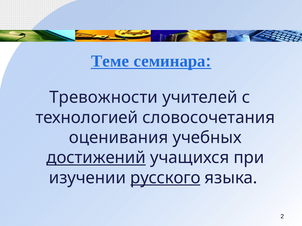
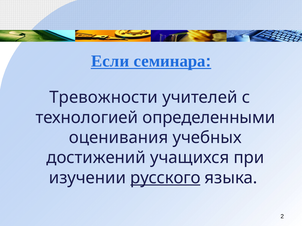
Теме: Теме -> Если
словосочетания: словосочетания -> определенными
достижений underline: present -> none
